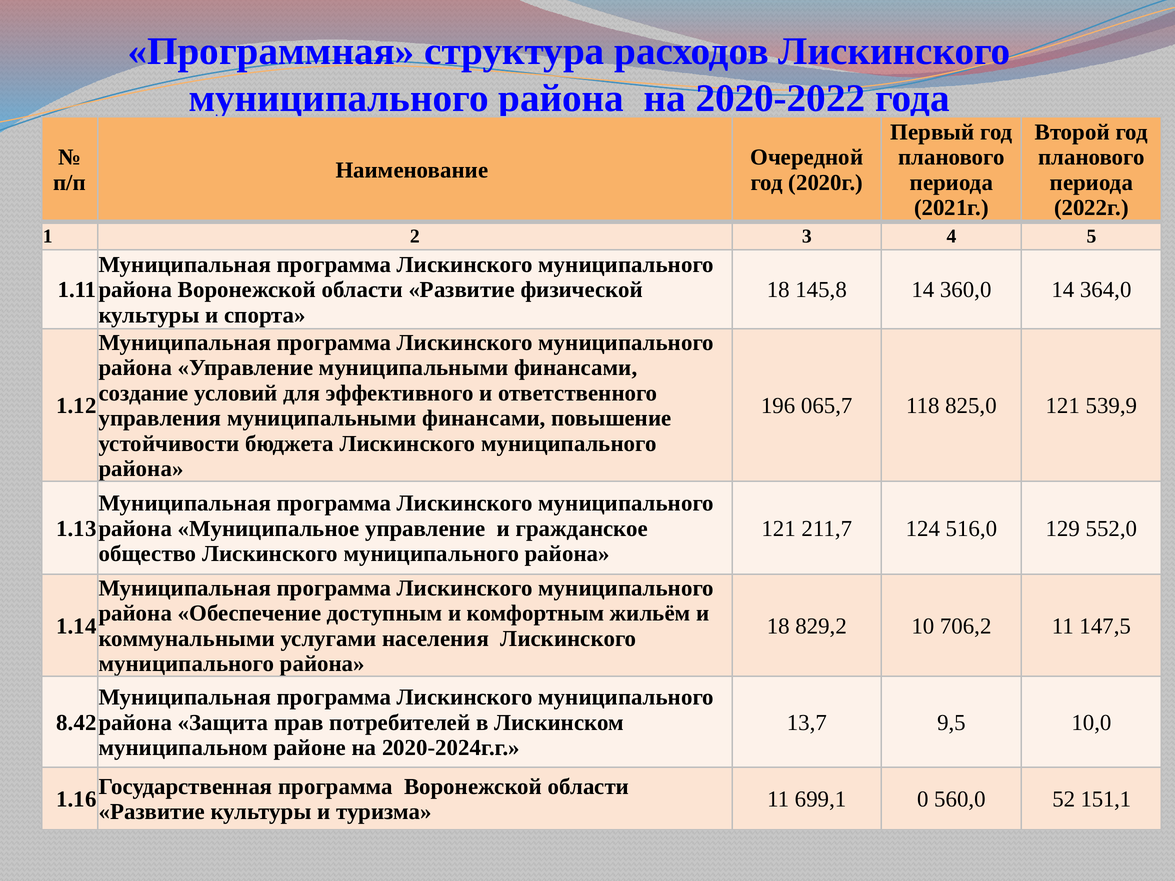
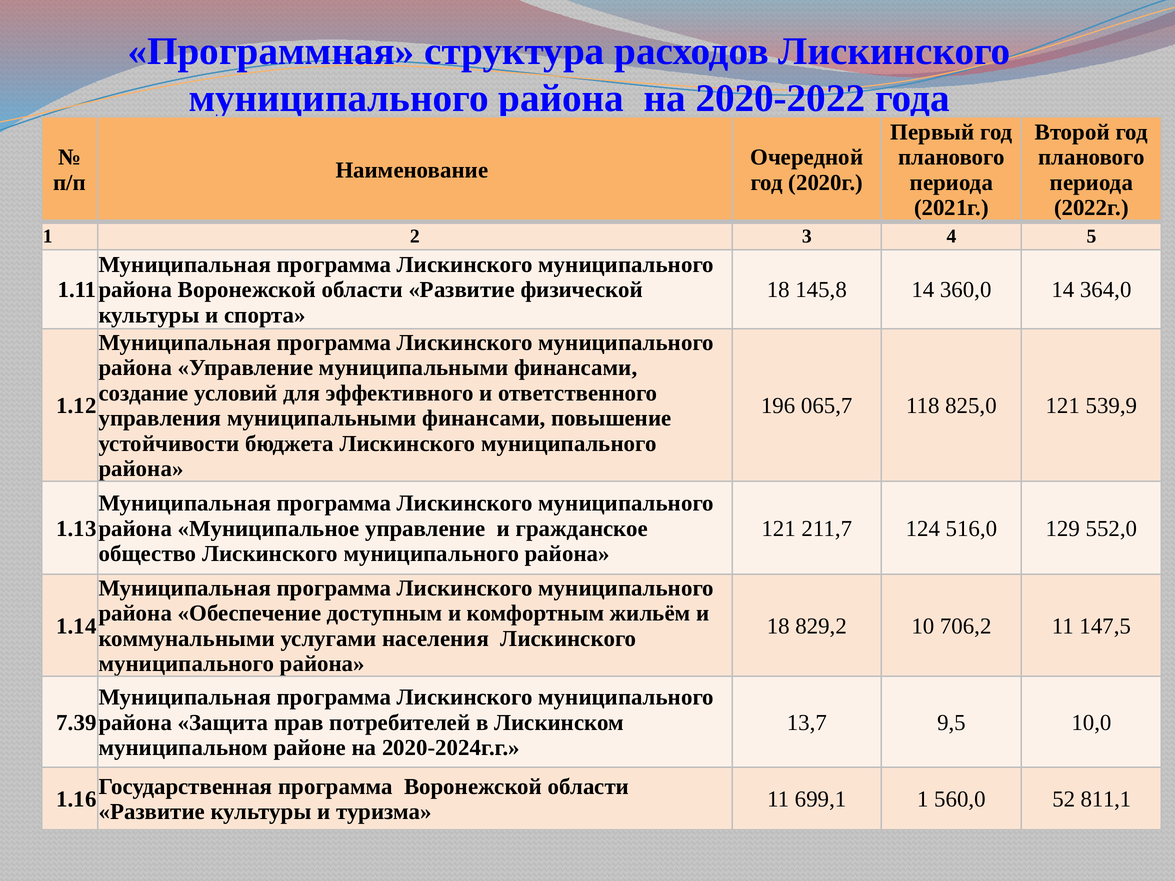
8.42: 8.42 -> 7.39
699,1 0: 0 -> 1
151,1: 151,1 -> 811,1
